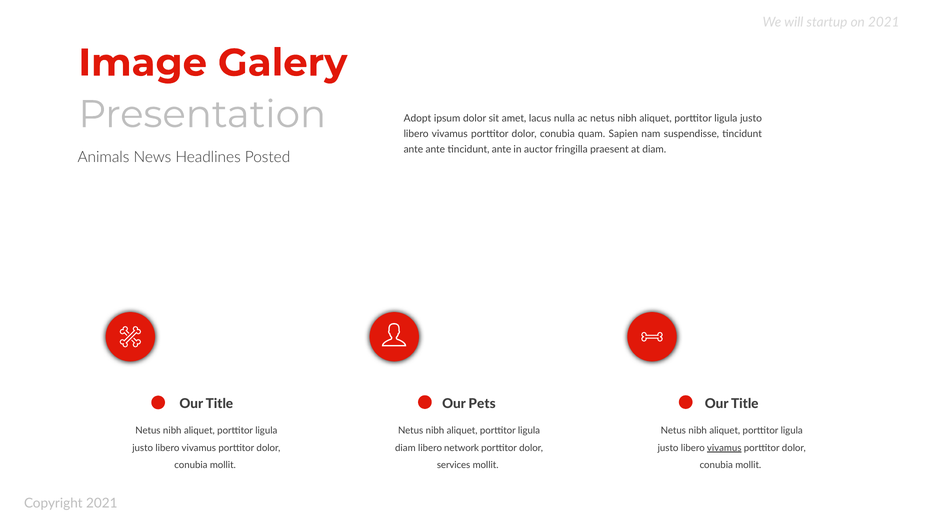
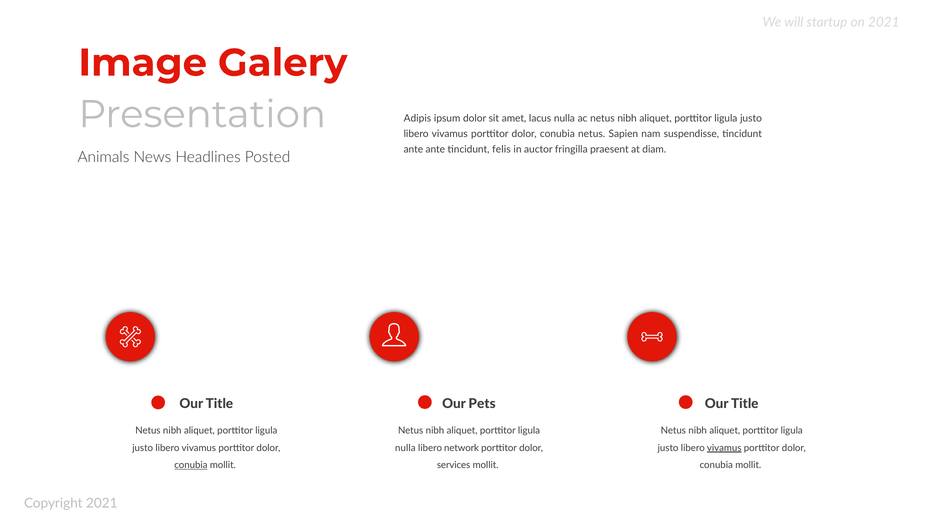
Adopt: Adopt -> Adipis
conubia quam: quam -> netus
ante tincidunt ante: ante -> felis
diam at (405, 448): diam -> nulla
conubia at (191, 466) underline: none -> present
